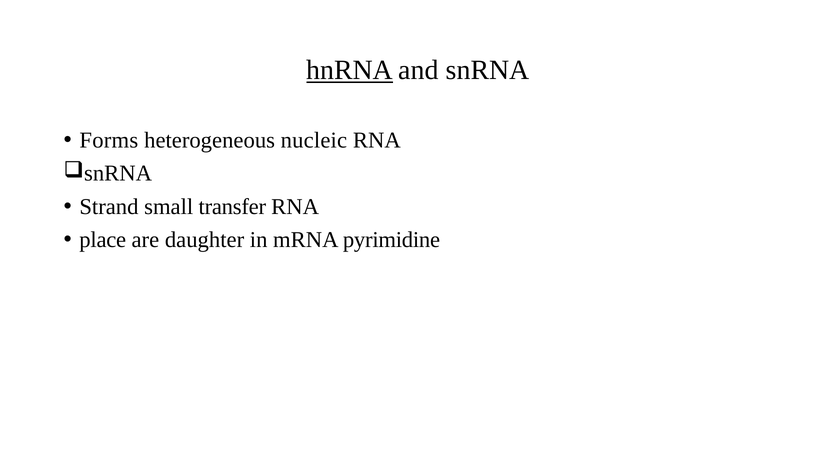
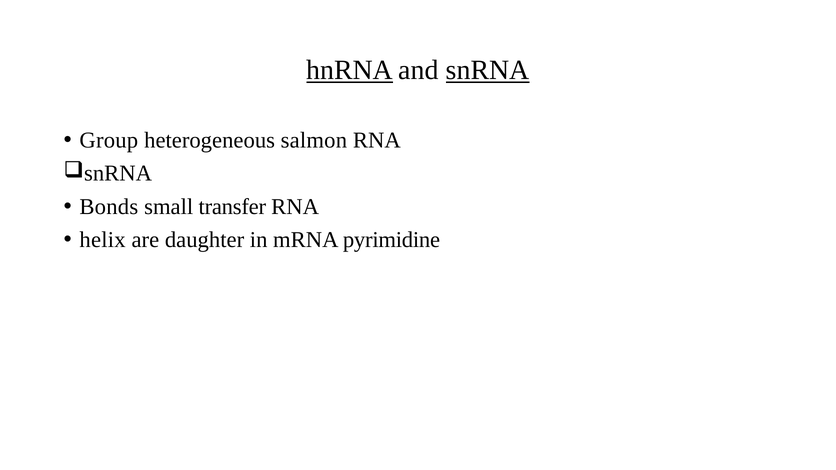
snRNA underline: none -> present
Forms: Forms -> Group
nucleic: nucleic -> salmon
Strand: Strand -> Bonds
place: place -> helix
